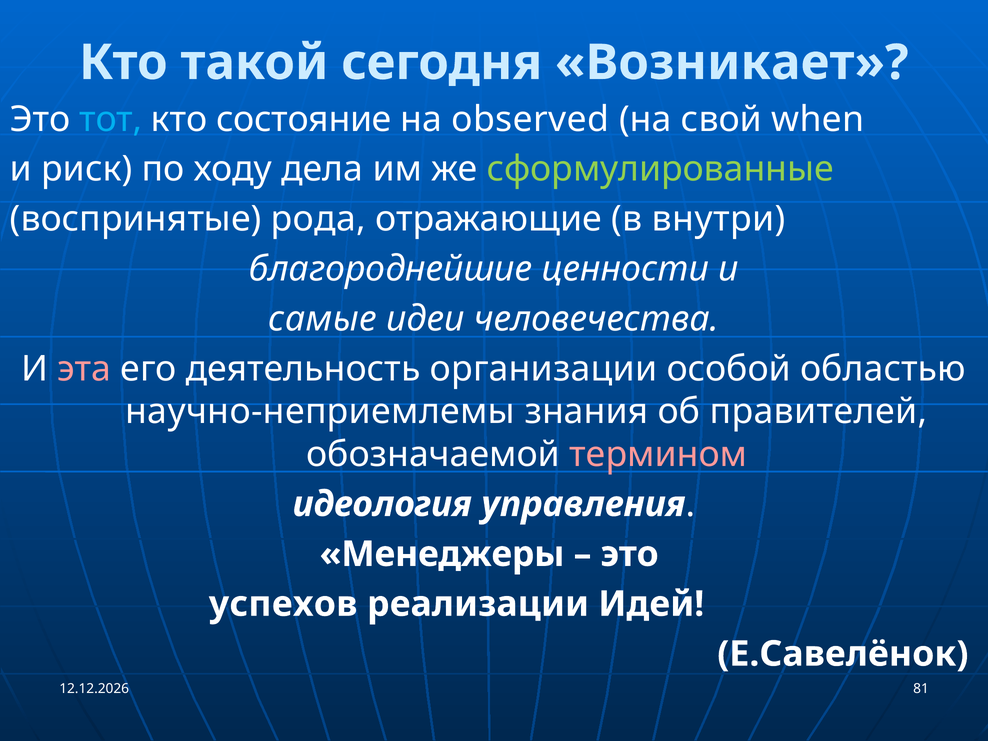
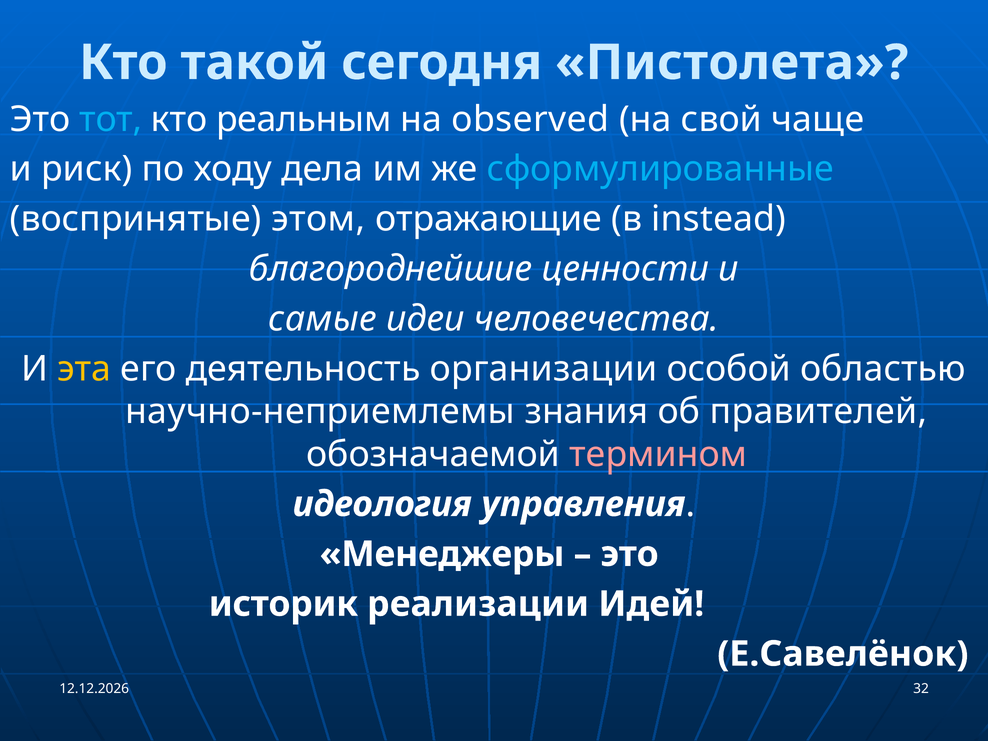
Возникает: Возникает -> Пистолета
состояние: состояние -> реальным
when: when -> чаще
сформулированные colour: light green -> light blue
рода: рода -> этом
внутри: внутри -> instead
эта colour: pink -> yellow
успехов: успехов -> историк
81: 81 -> 32
